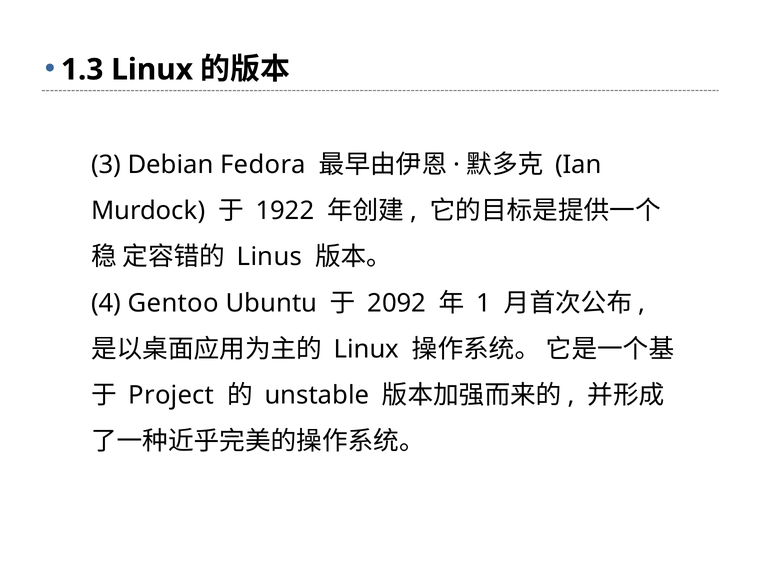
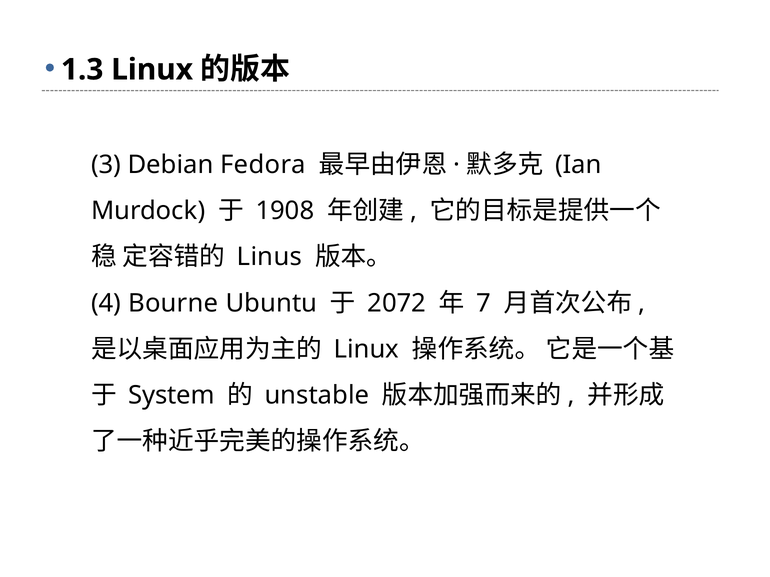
1922: 1922 -> 1908
Gentoo: Gentoo -> Bourne
2092: 2092 -> 2072
1: 1 -> 7
Project: Project -> System
